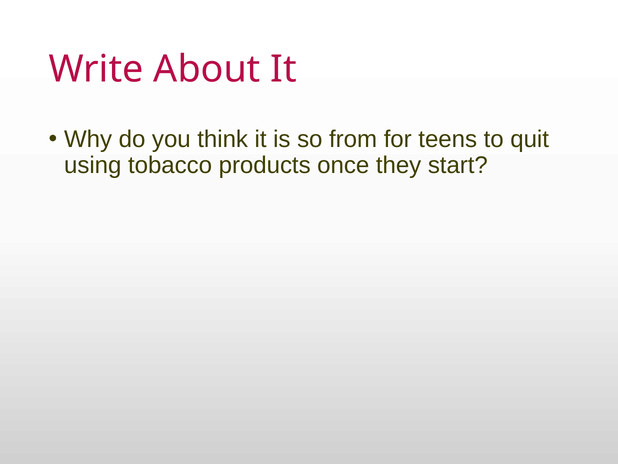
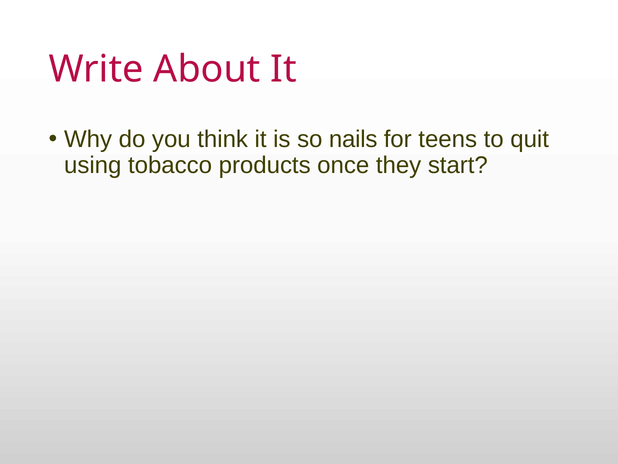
from: from -> nails
